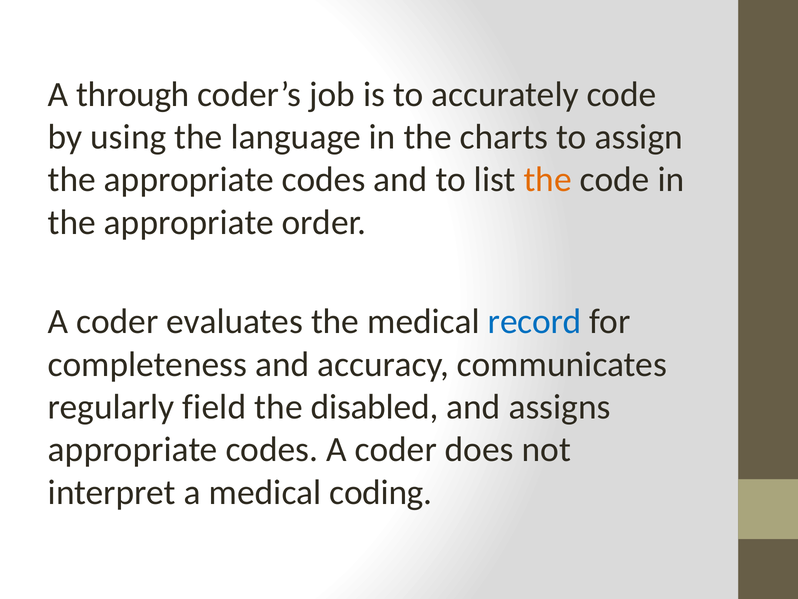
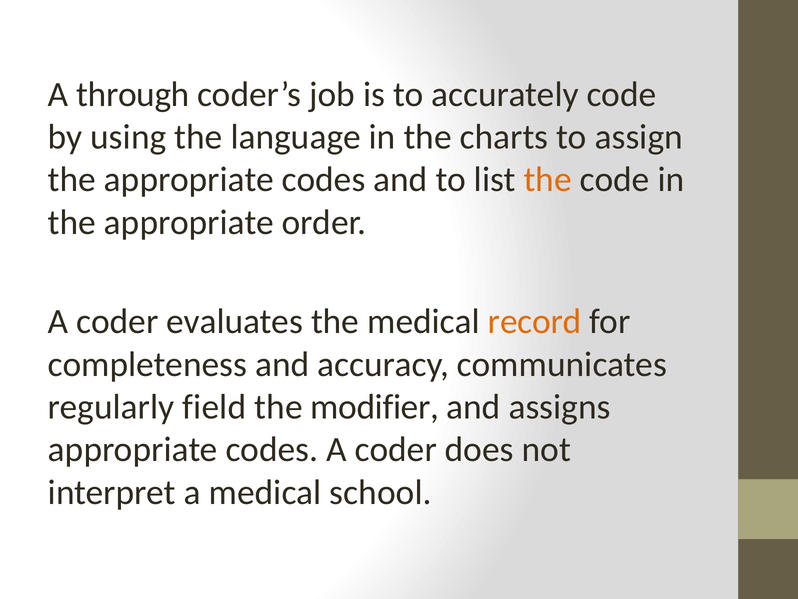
record colour: blue -> orange
disabled: disabled -> modifier
coding: coding -> school
